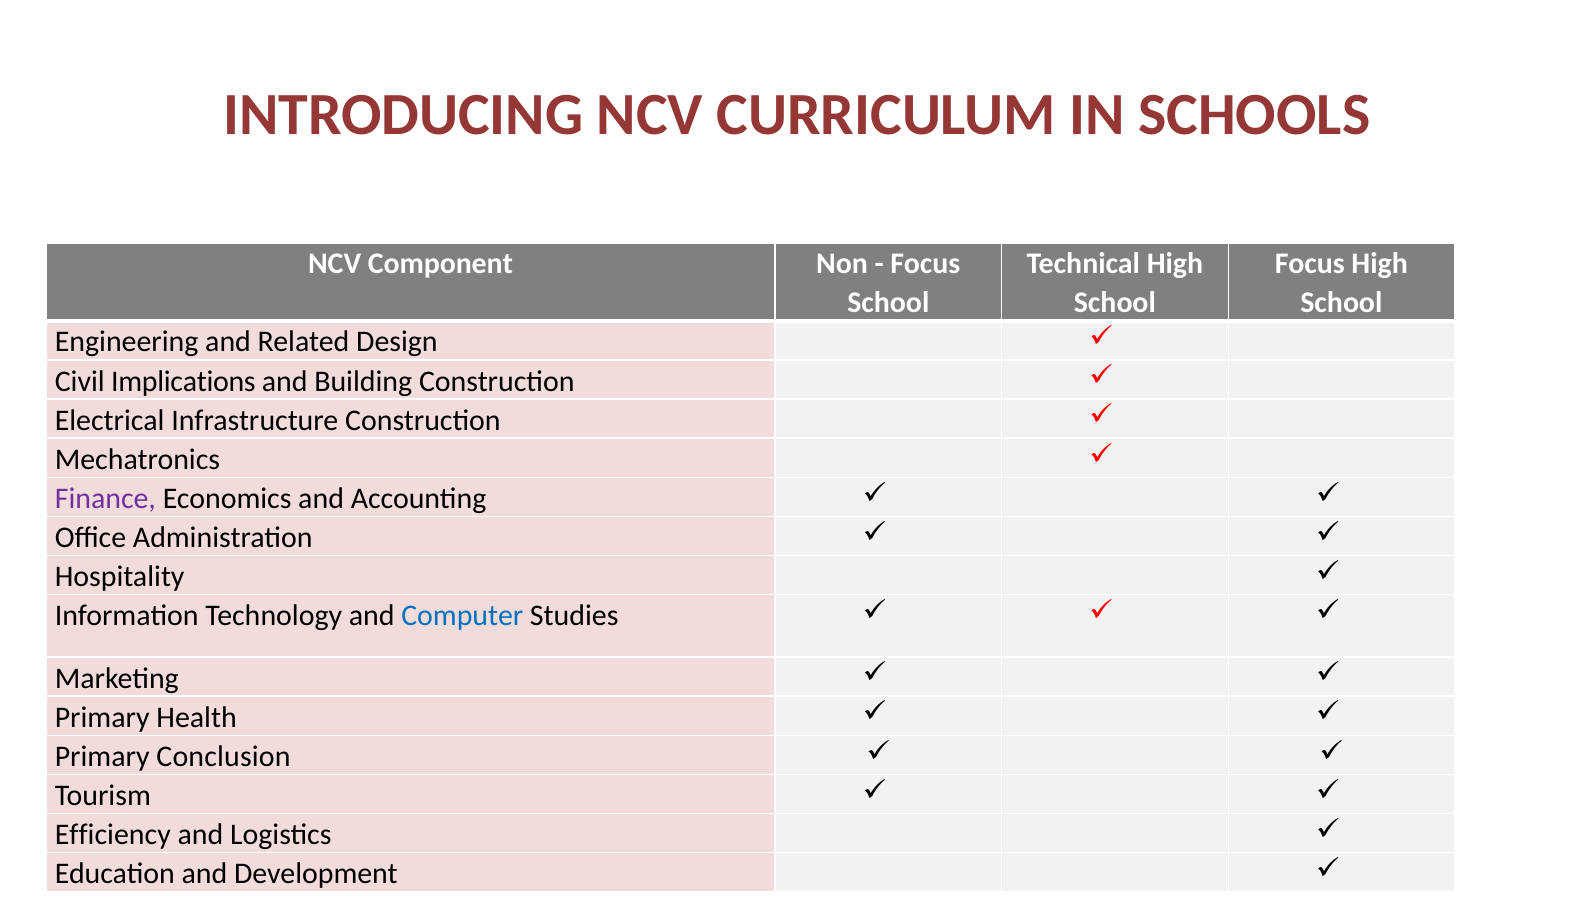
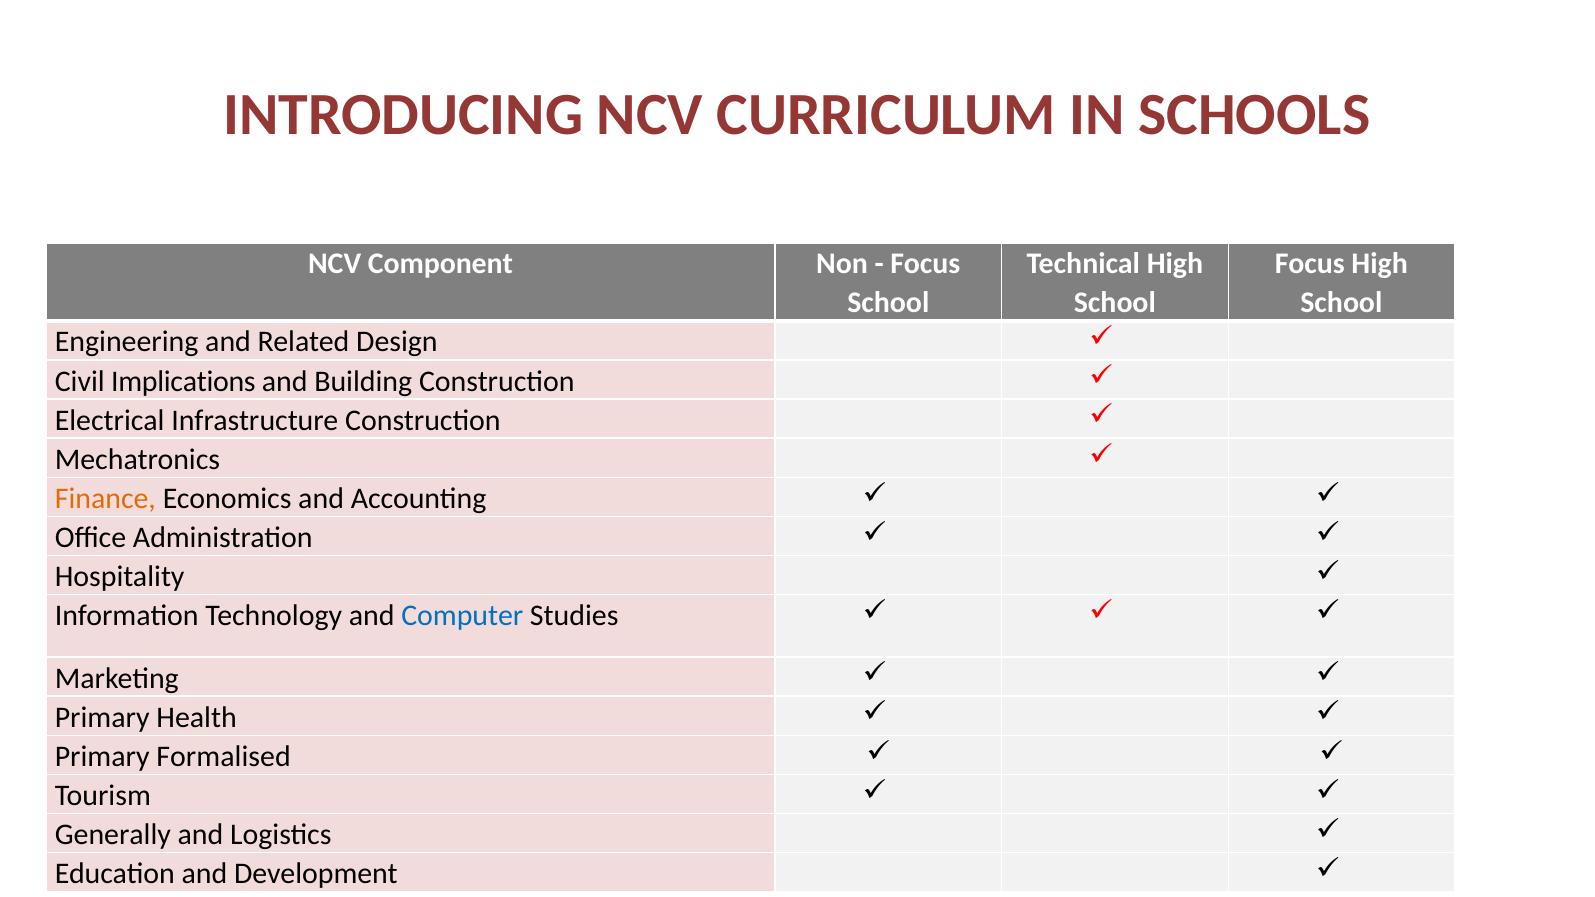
Finance colour: purple -> orange
Conclusion: Conclusion -> Formalised
Efficiency: Efficiency -> Generally
